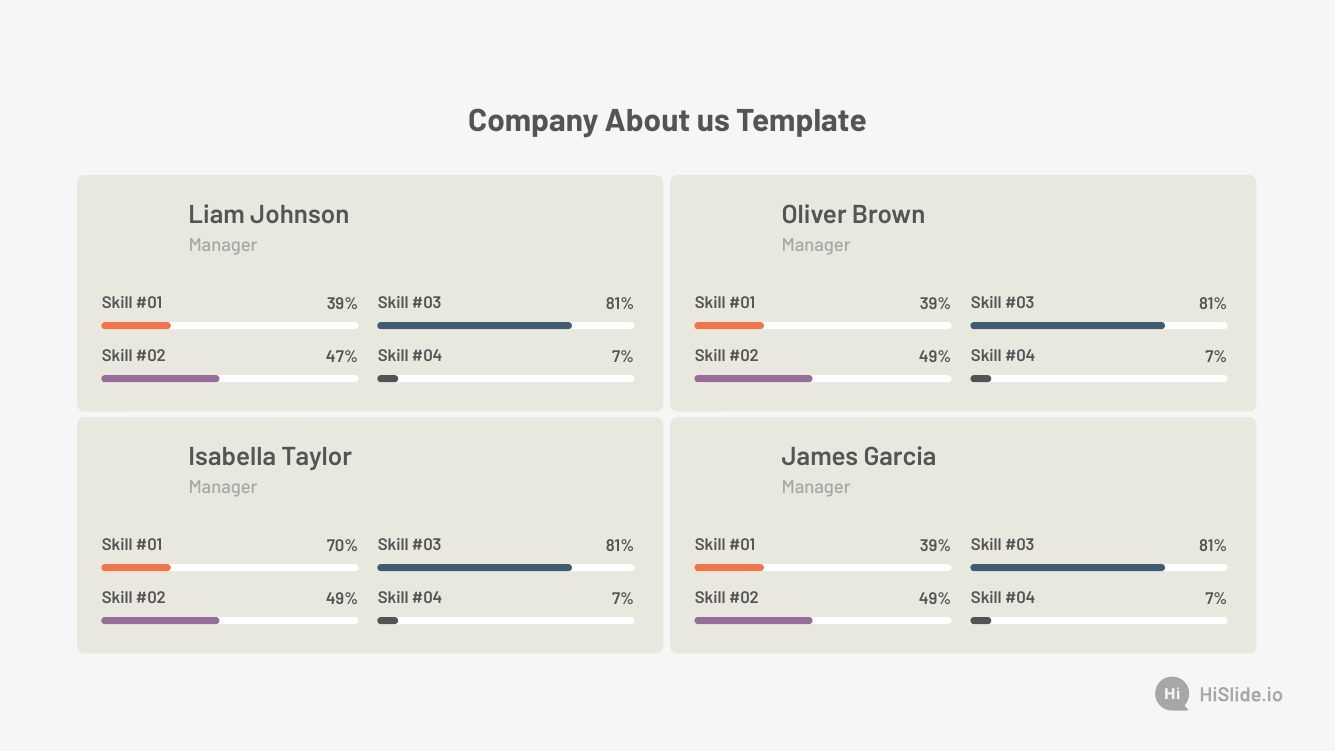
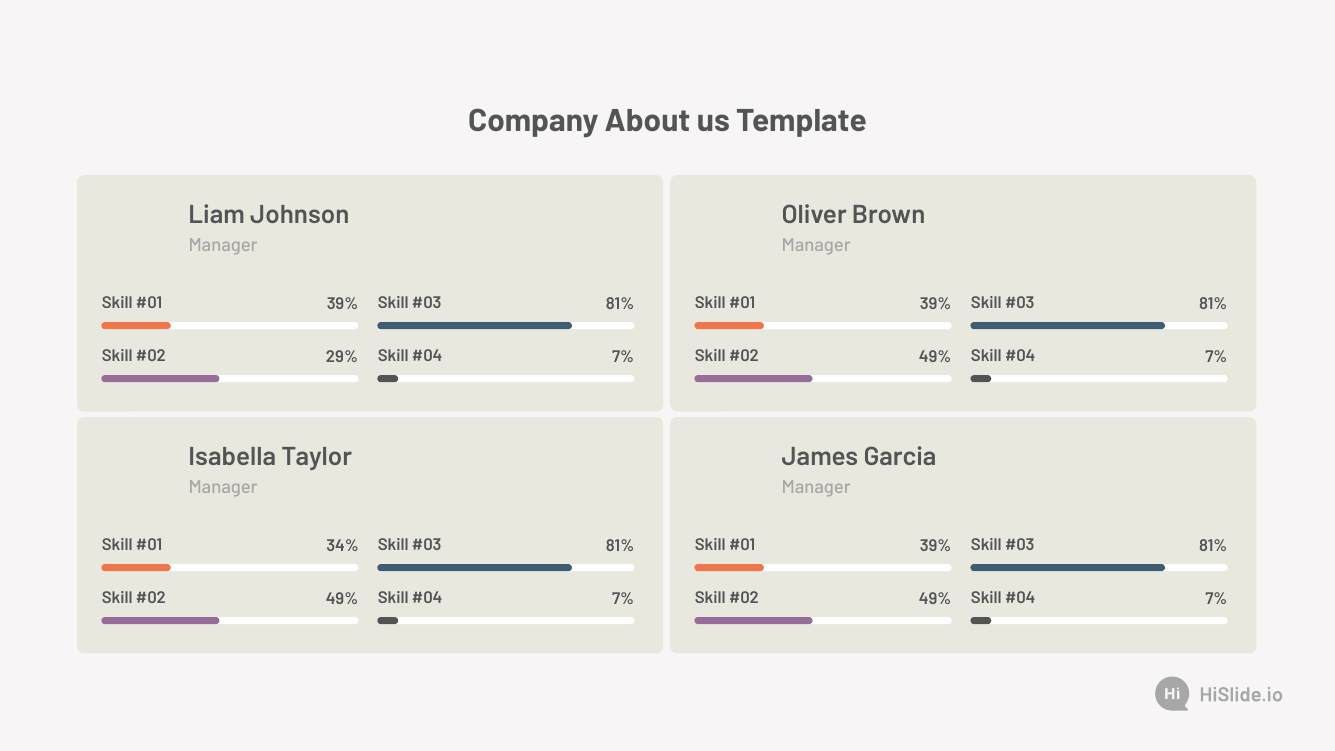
47%: 47% -> 29%
70%: 70% -> 34%
